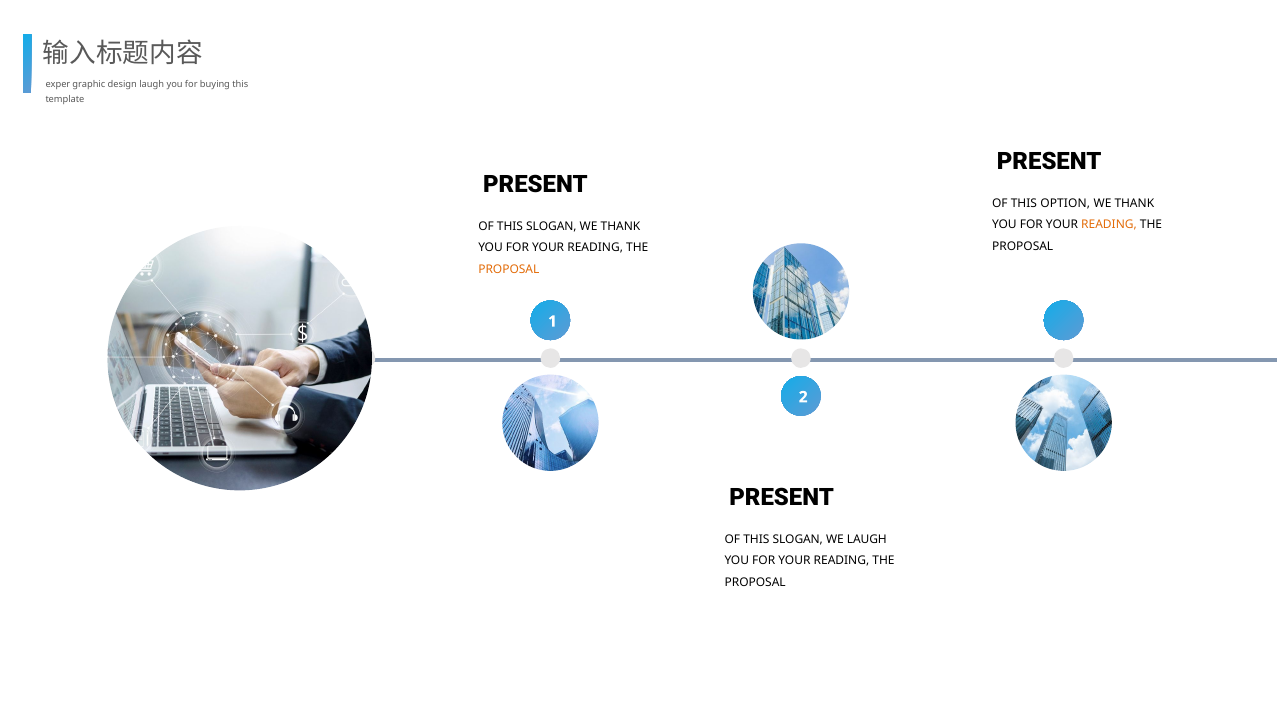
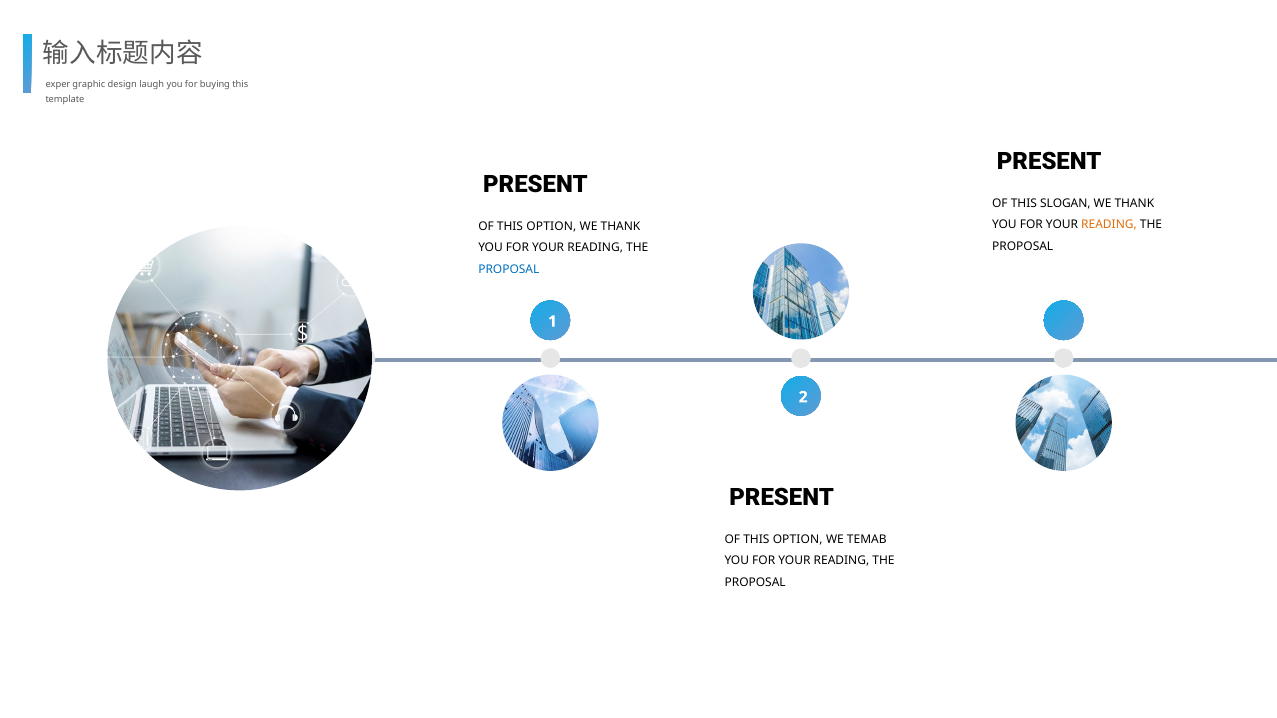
OPTION: OPTION -> SLOGAN
SLOGAN at (551, 226): SLOGAN -> OPTION
PROPOSAL at (509, 269) colour: orange -> blue
SLOGAN at (798, 539): SLOGAN -> OPTION
WE LAUGH: LAUGH -> TEMAB
